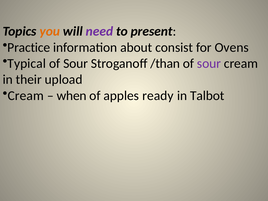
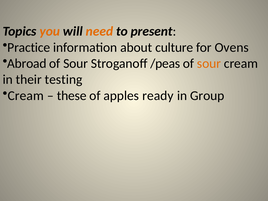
need colour: purple -> orange
consist: consist -> culture
Typical: Typical -> Abroad
/than: /than -> /peas
sour at (209, 63) colour: purple -> orange
upload: upload -> testing
when: when -> these
Talbot: Talbot -> Group
